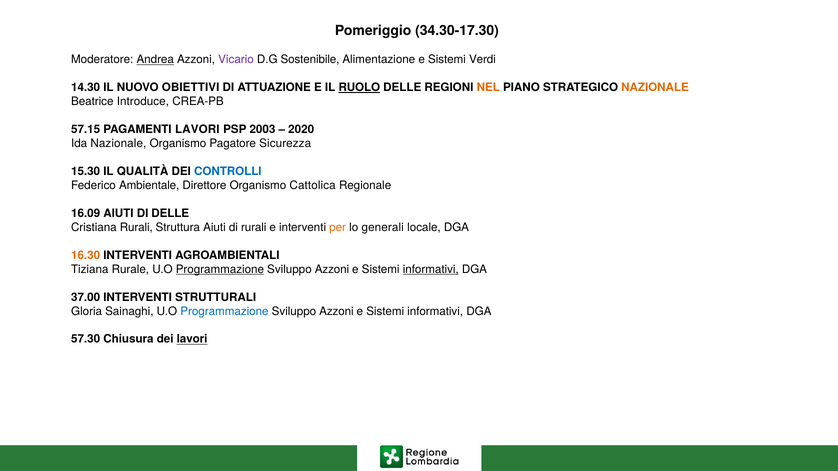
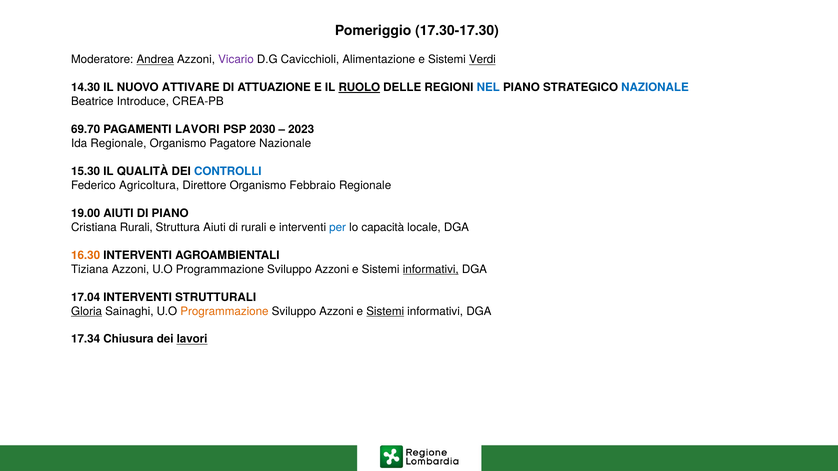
34.30-17.30: 34.30-17.30 -> 17.30-17.30
Sostenibile: Sostenibile -> Cavicchioli
Verdi underline: none -> present
OBIETTIVI: OBIETTIVI -> ATTIVARE
NEL colour: orange -> blue
NAZIONALE at (655, 88) colour: orange -> blue
57.15: 57.15 -> 69.70
2003: 2003 -> 2030
2020: 2020 -> 2023
Ida Nazionale: Nazionale -> Regionale
Pagatore Sicurezza: Sicurezza -> Nazionale
Ambientale: Ambientale -> Agricoltura
Cattolica: Cattolica -> Febbraio
16.09: 16.09 -> 19.00
DI DELLE: DELLE -> PIANO
per colour: orange -> blue
generali: generali -> capacità
Tiziana Rurale: Rurale -> Azzoni
Programmazione at (220, 269) underline: present -> none
37.00: 37.00 -> 17.04
Gloria underline: none -> present
Programmazione at (224, 311) colour: blue -> orange
Sistemi at (385, 311) underline: none -> present
57.30: 57.30 -> 17.34
